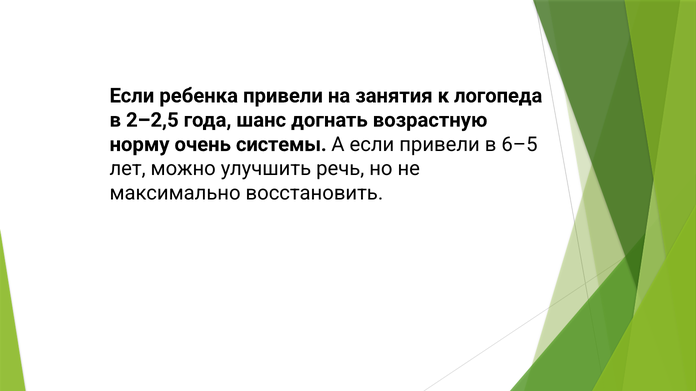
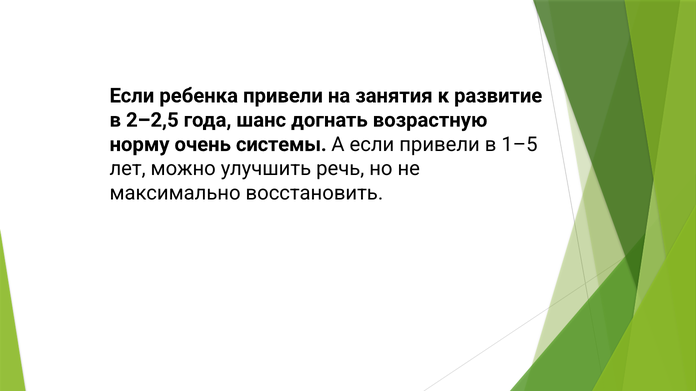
логопеда: логопеда -> развитие
6–5: 6–5 -> 1–5
